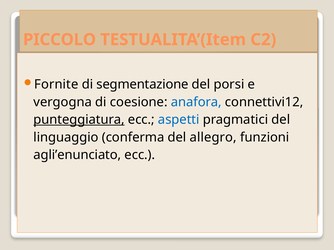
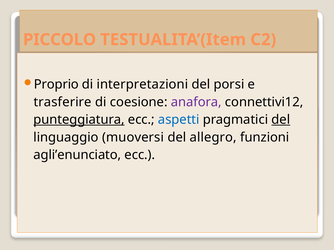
Fornite: Fornite -> Proprio
segmentazione: segmentazione -> interpretazioni
vergogna: vergogna -> trasferire
anafora colour: blue -> purple
del at (281, 120) underline: none -> present
conferma: conferma -> muoversi
